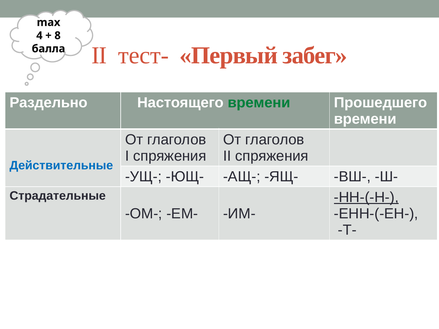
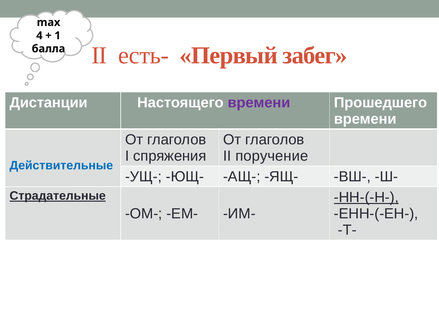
8: 8 -> 1
тест-: тест- -> есть-
Раздельно: Раздельно -> Дистанции
времени at (259, 103) colour: green -> purple
II cпряжения: cпряжения -> поручение
Страдательные underline: none -> present
